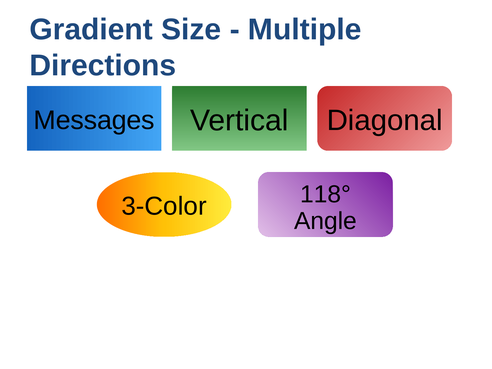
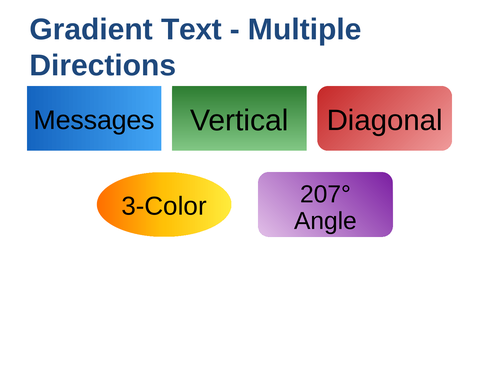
Size: Size -> Text
118°: 118° -> 207°
